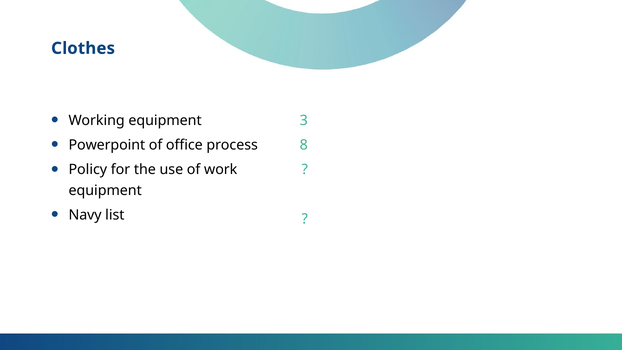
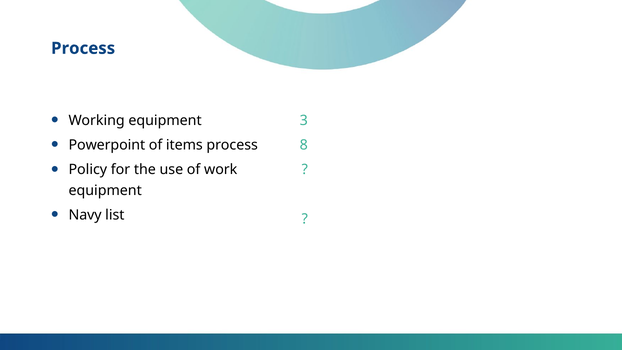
Clothes at (83, 48): Clothes -> Process
office: office -> items
